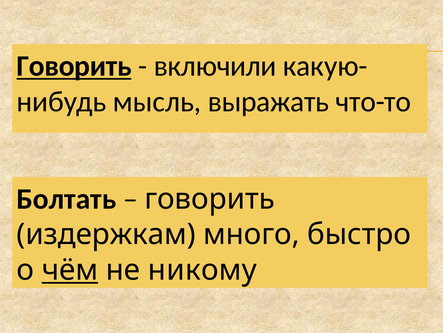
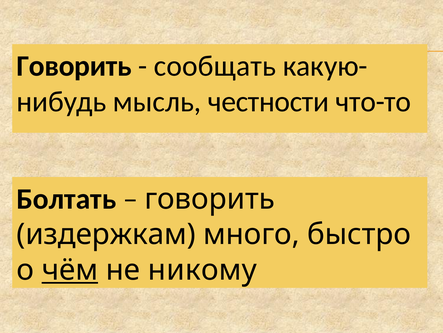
Говорить at (74, 66) underline: present -> none
включили: включили -> сообщать
выражать: выражать -> честности
